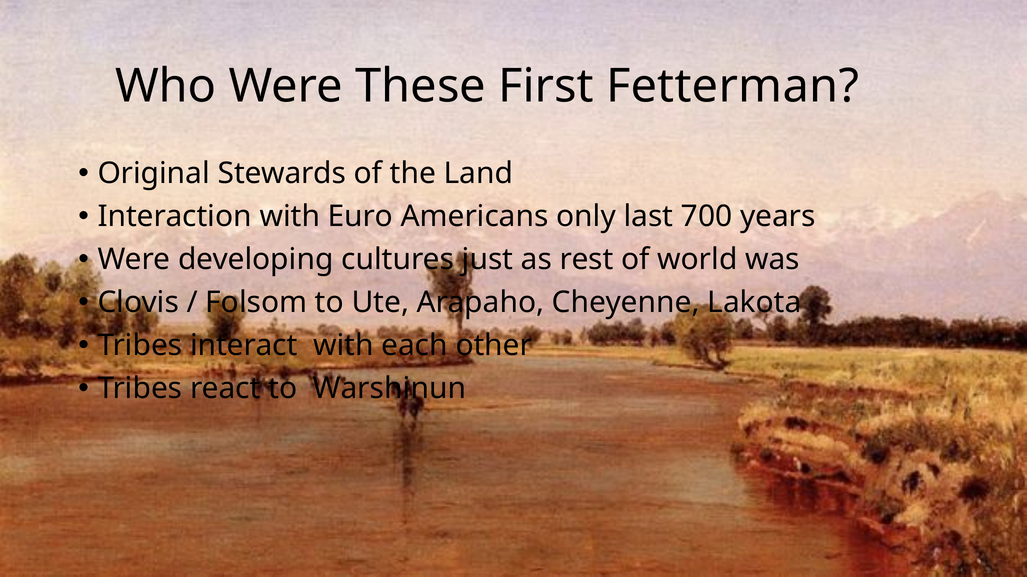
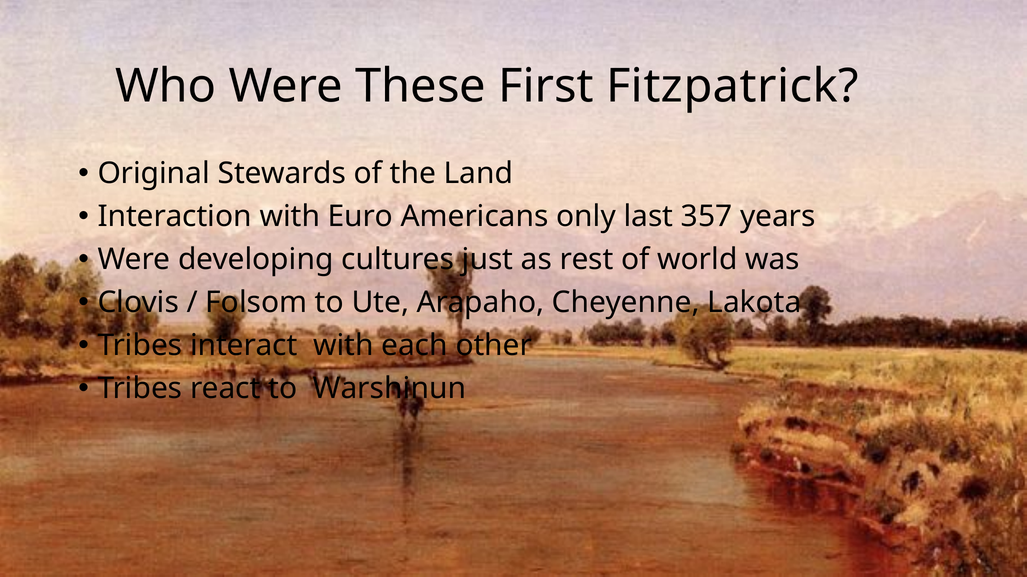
Fetterman: Fetterman -> Fitzpatrick
700: 700 -> 357
